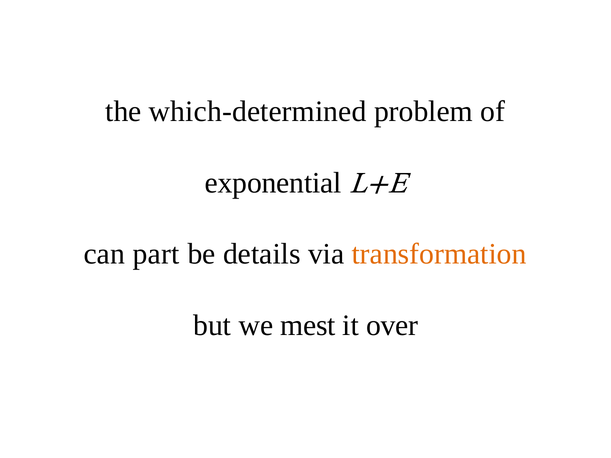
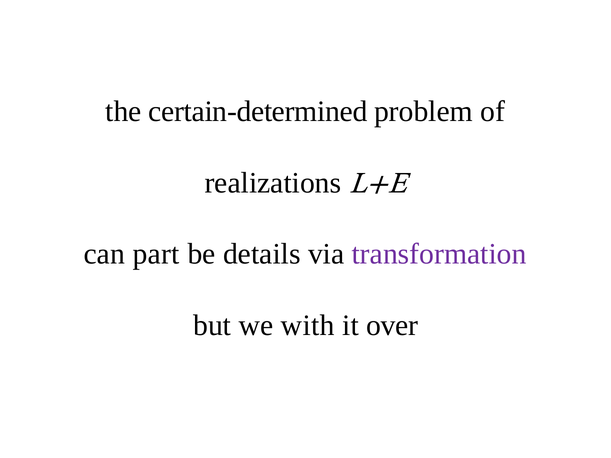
which-determined: which-determined -> certain-determined
exponential: exponential -> realizations
transformation colour: orange -> purple
mest: mest -> with
